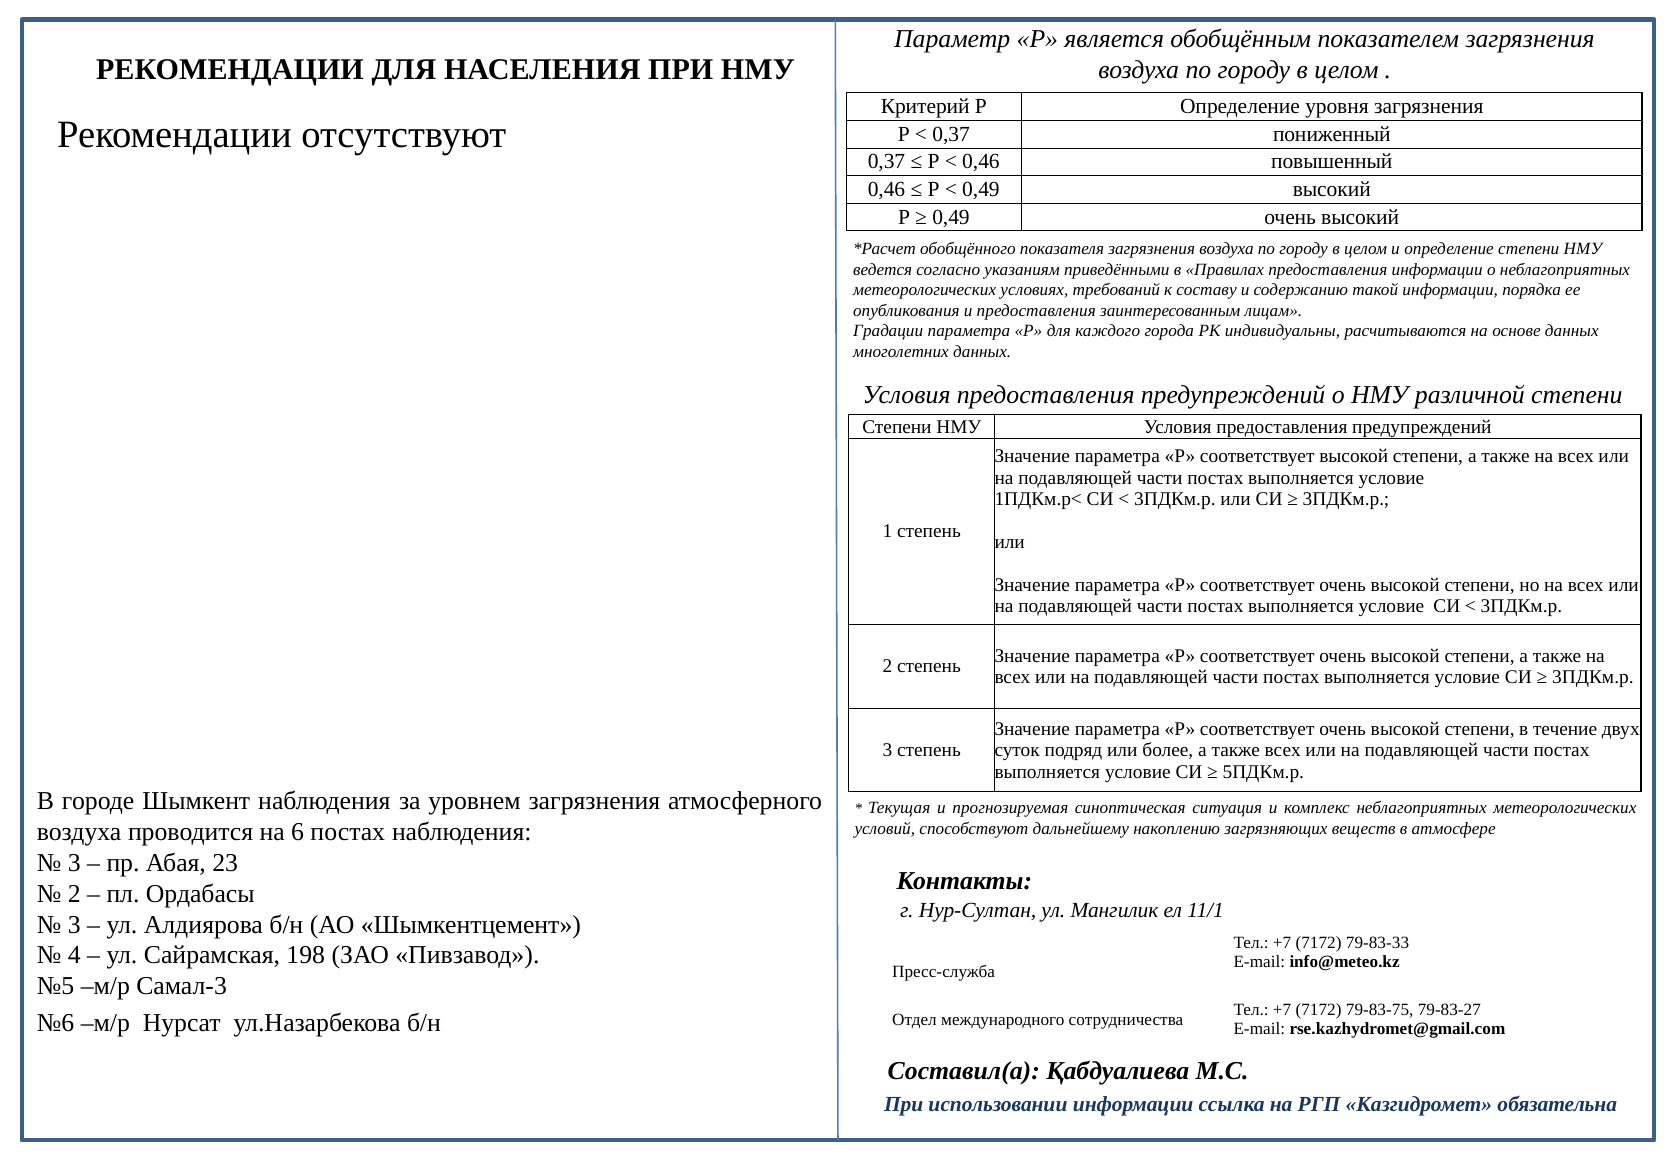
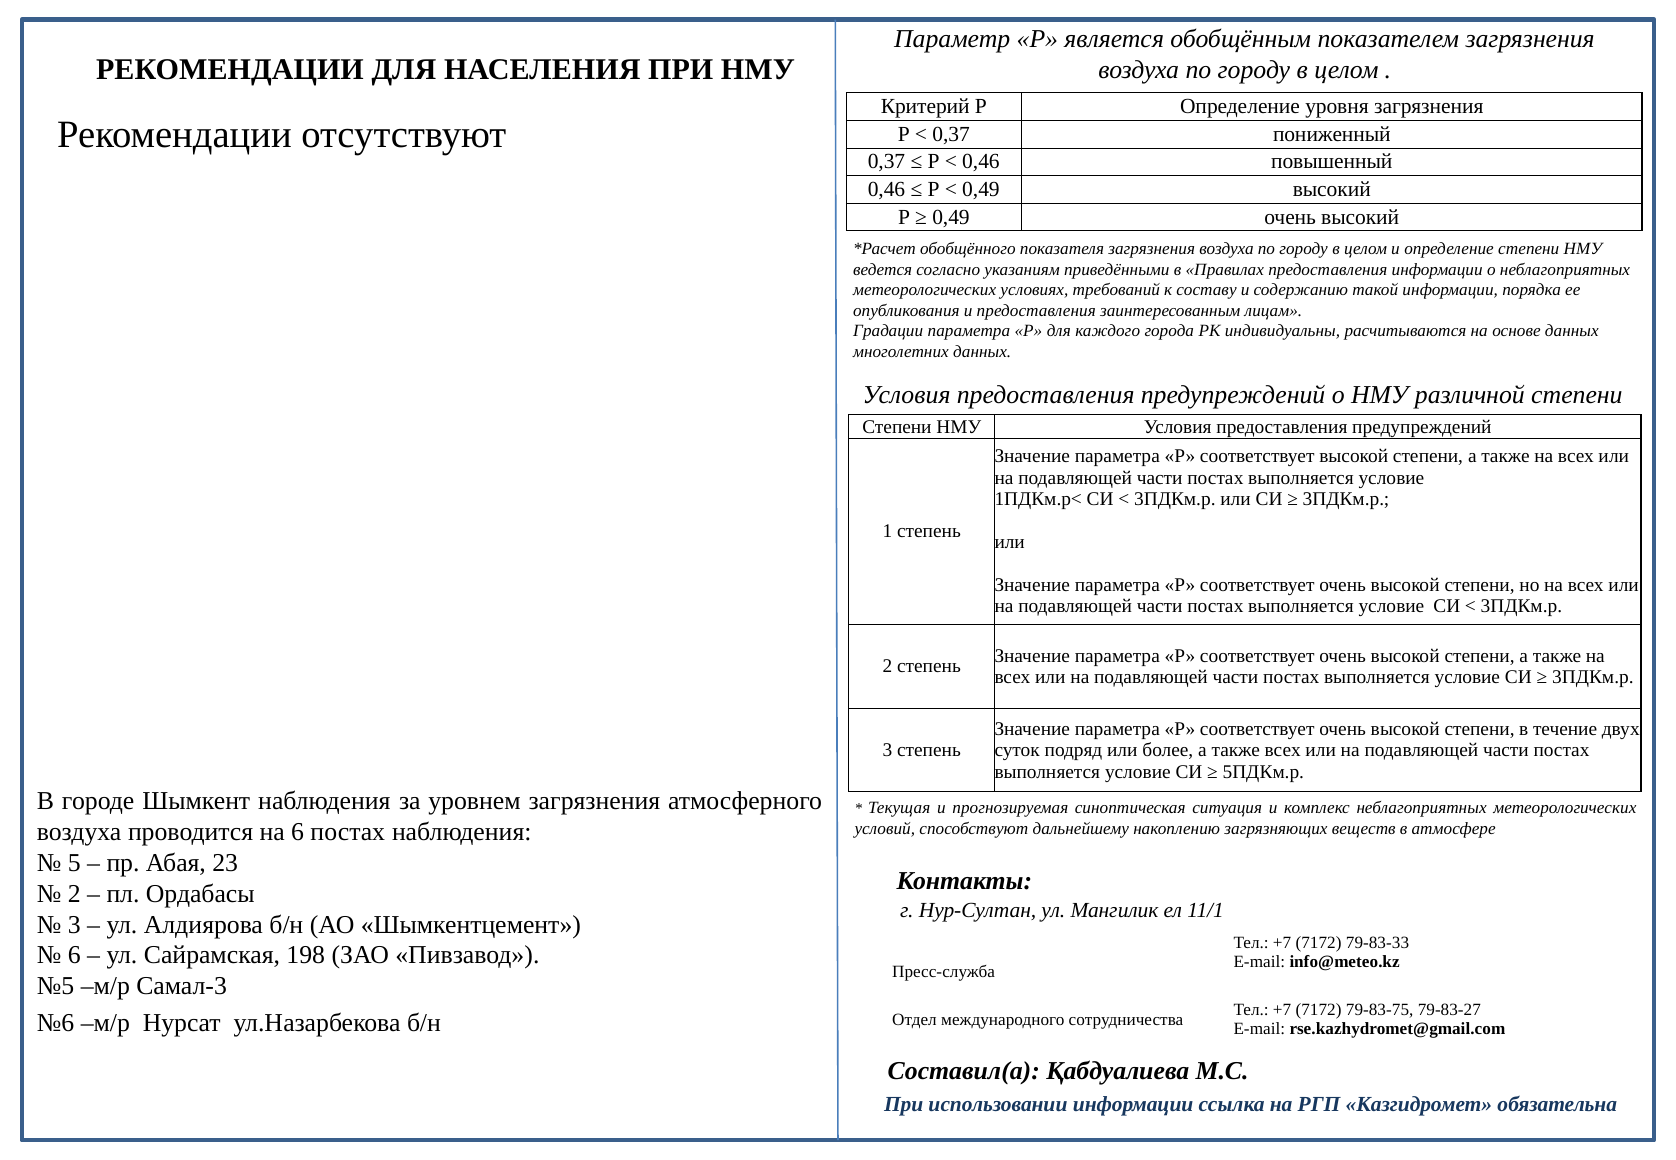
3 at (74, 863): 3 -> 5
4 at (74, 956): 4 -> 6
